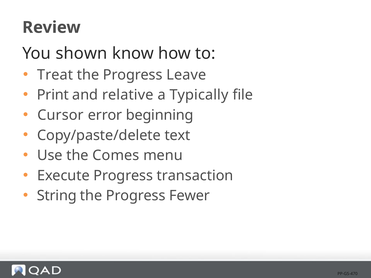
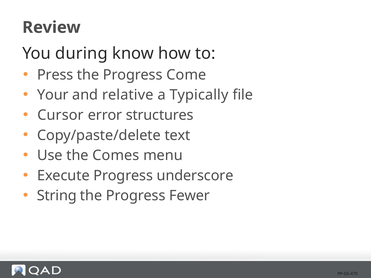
shown: shown -> during
Treat: Treat -> Press
Leave: Leave -> Come
Print: Print -> Your
beginning: beginning -> structures
transaction: transaction -> underscore
